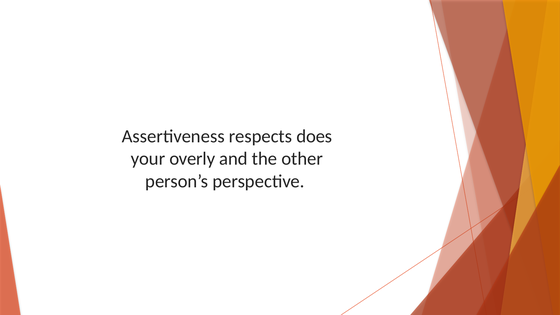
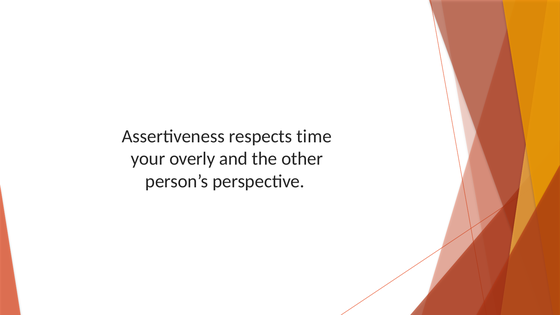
does: does -> time
